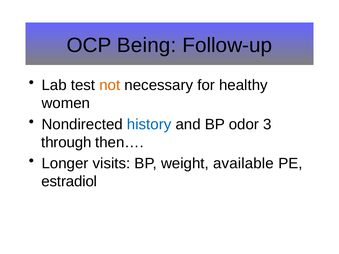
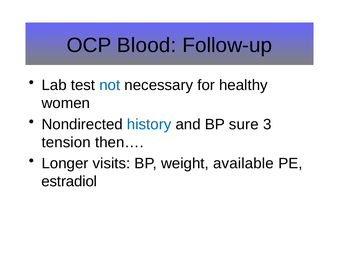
Being: Being -> Blood
not colour: orange -> blue
odor: odor -> sure
through: through -> tension
